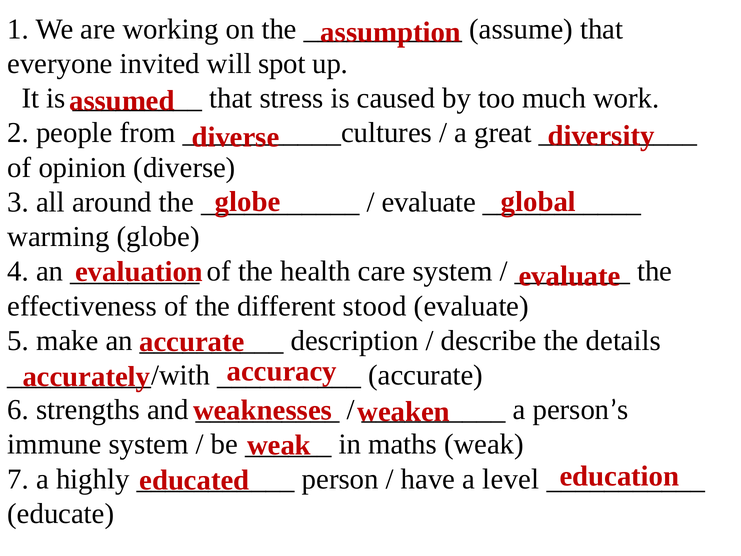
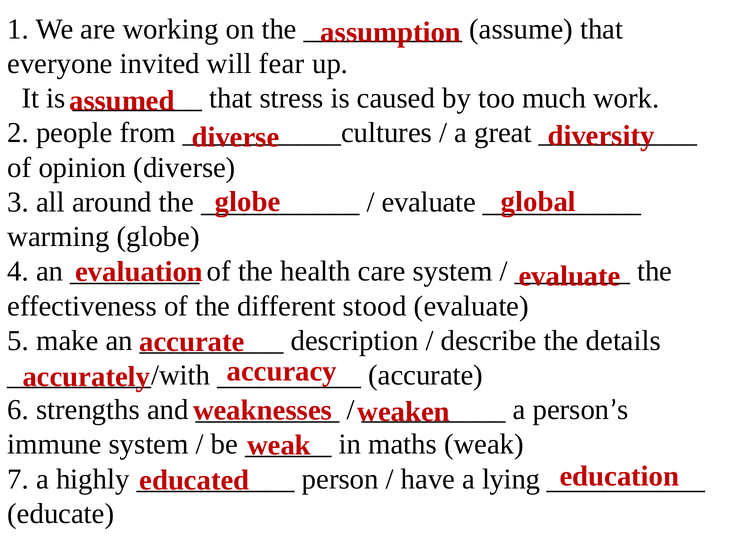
spot: spot -> fear
level: level -> lying
